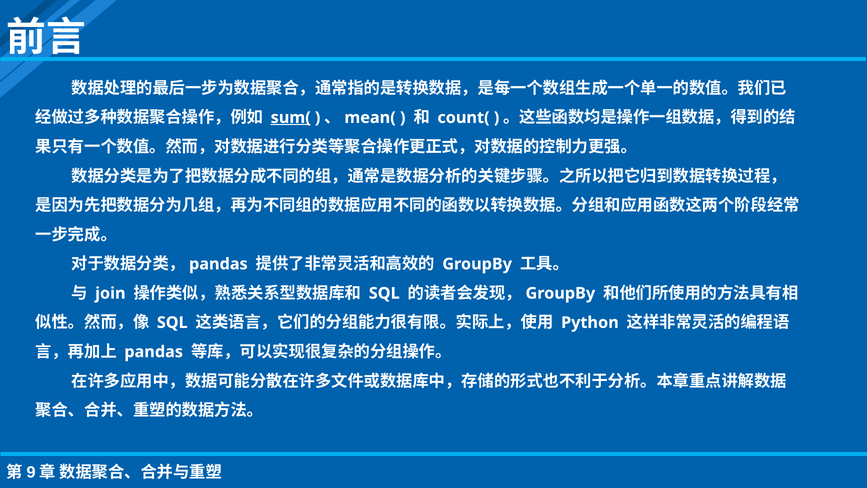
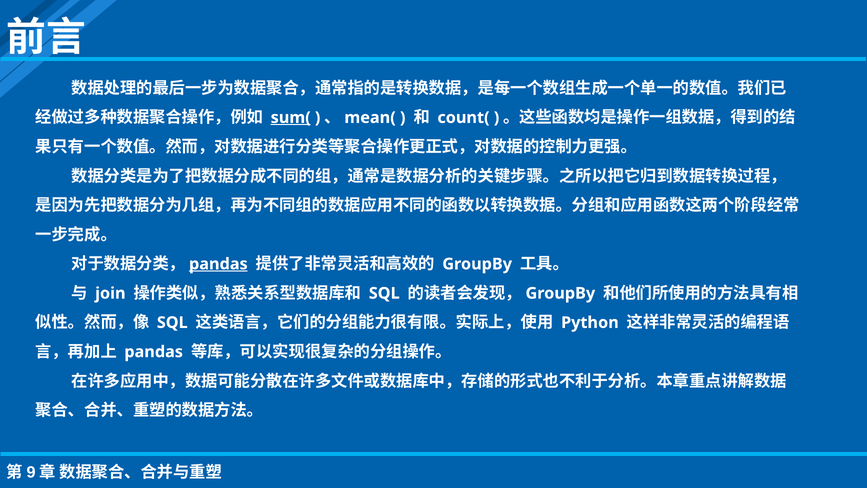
pandas at (218, 264) underline: none -> present
